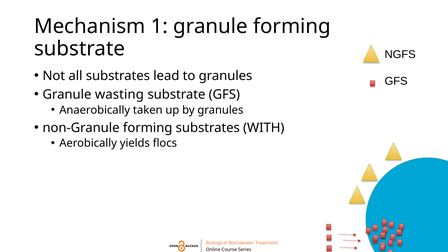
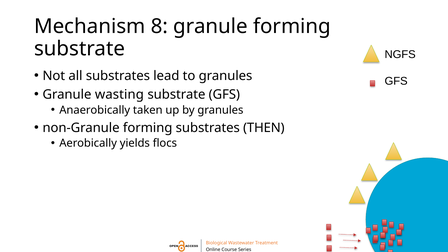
1: 1 -> 8
WITH: WITH -> THEN
